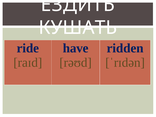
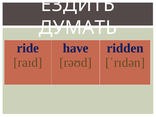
КУШАТЬ: КУШАТЬ -> ДУМАТЬ
